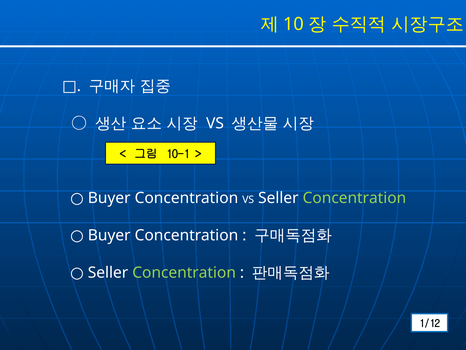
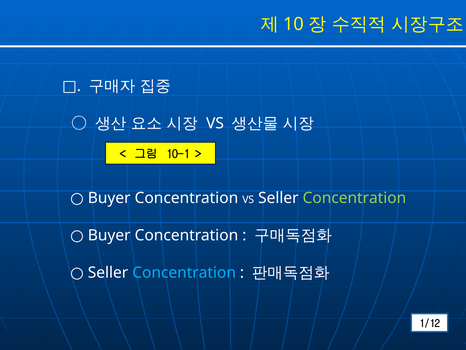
Concentration at (184, 272) colour: light green -> light blue
